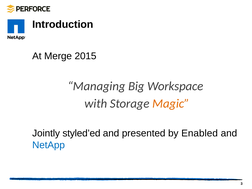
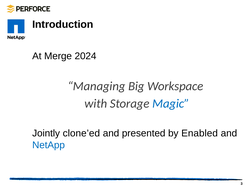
2015: 2015 -> 2024
Magic colour: orange -> blue
styled’ed: styled’ed -> clone’ed
